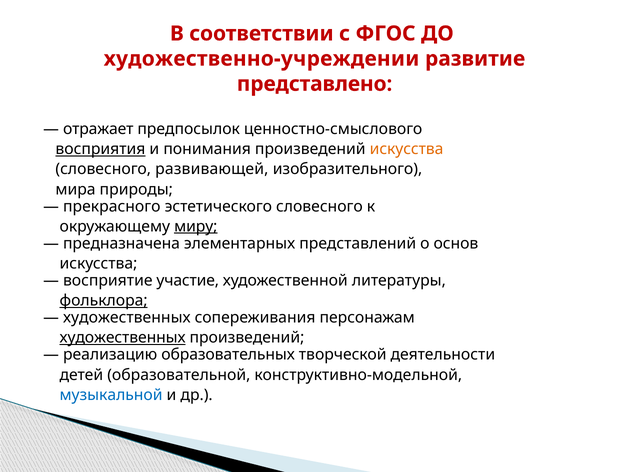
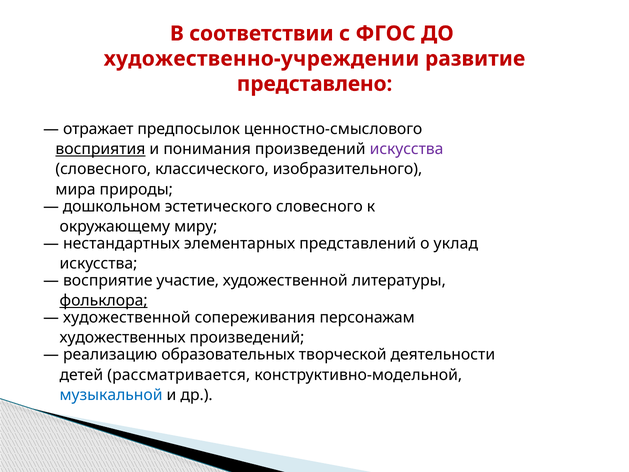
искусства at (407, 149) colour: orange -> purple
развивающей: развивающей -> классического
прекрасного: прекрасного -> дошкольном
миру underline: present -> none
предназначена: предназначена -> нестандартных
основ: основ -> уклад
художественных at (127, 318): художественных -> художественной
художественных at (123, 338) underline: present -> none
образовательной: образовательной -> рассматривается
